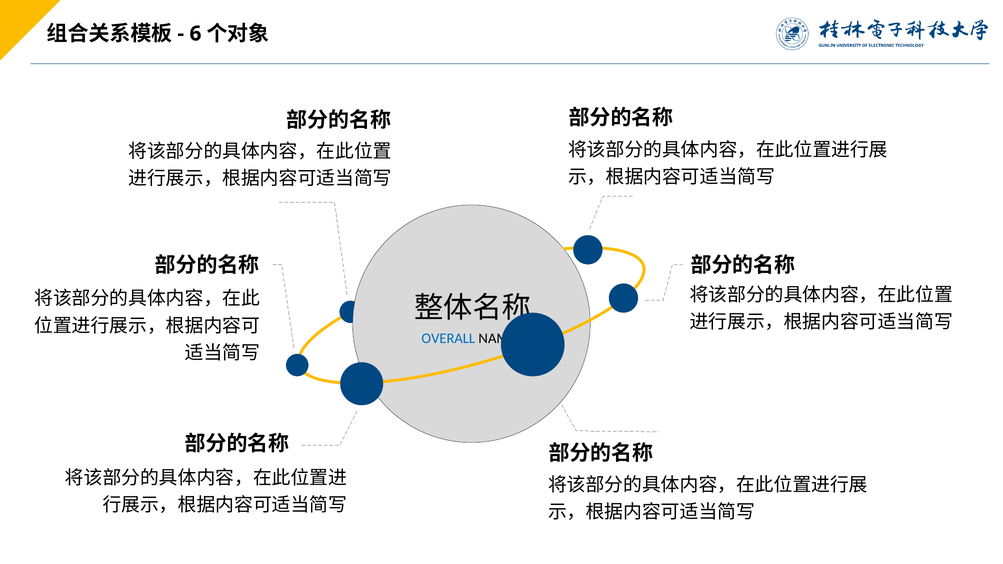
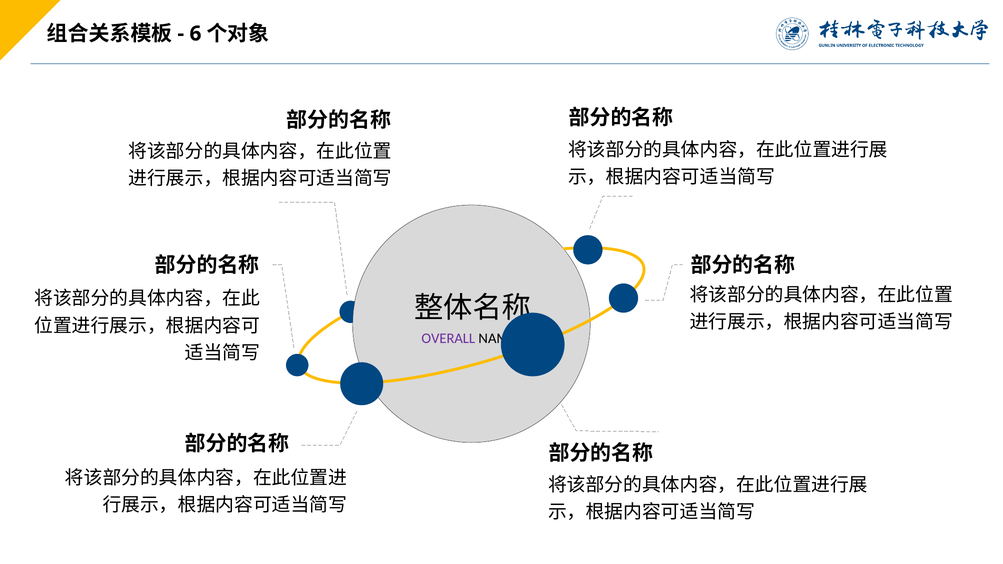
OVERALL colour: blue -> purple
